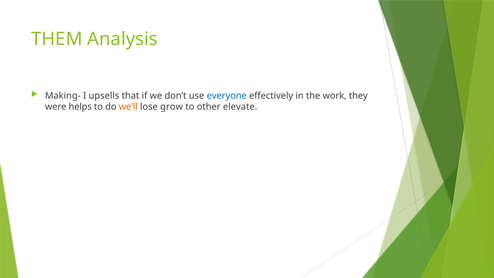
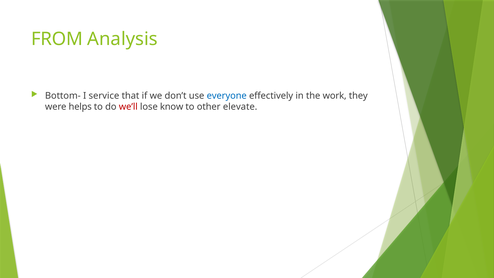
THEM: THEM -> FROM
Making-: Making- -> Bottom-
upsells: upsells -> service
we’ll colour: orange -> red
grow: grow -> know
